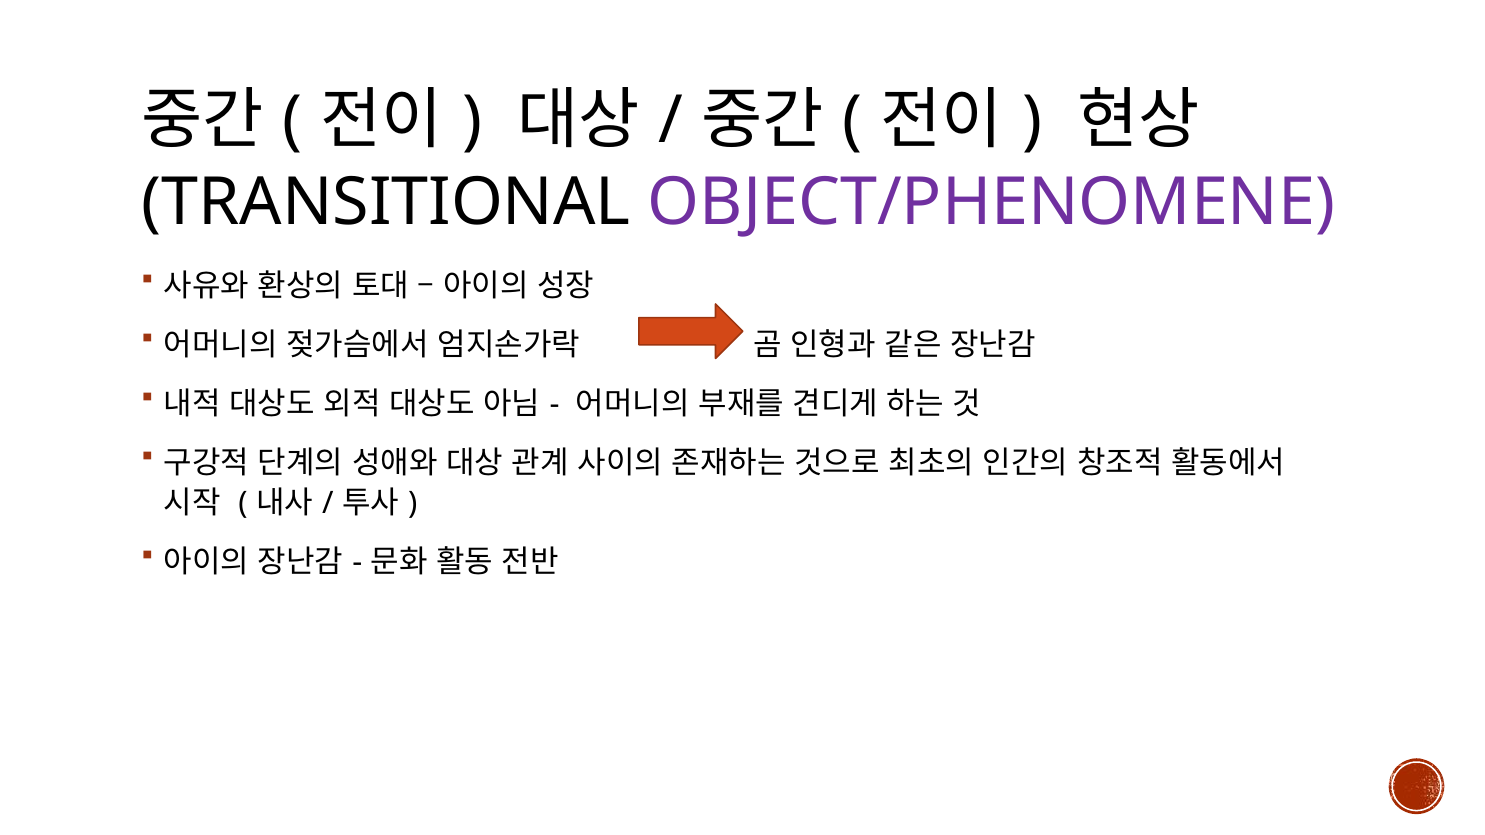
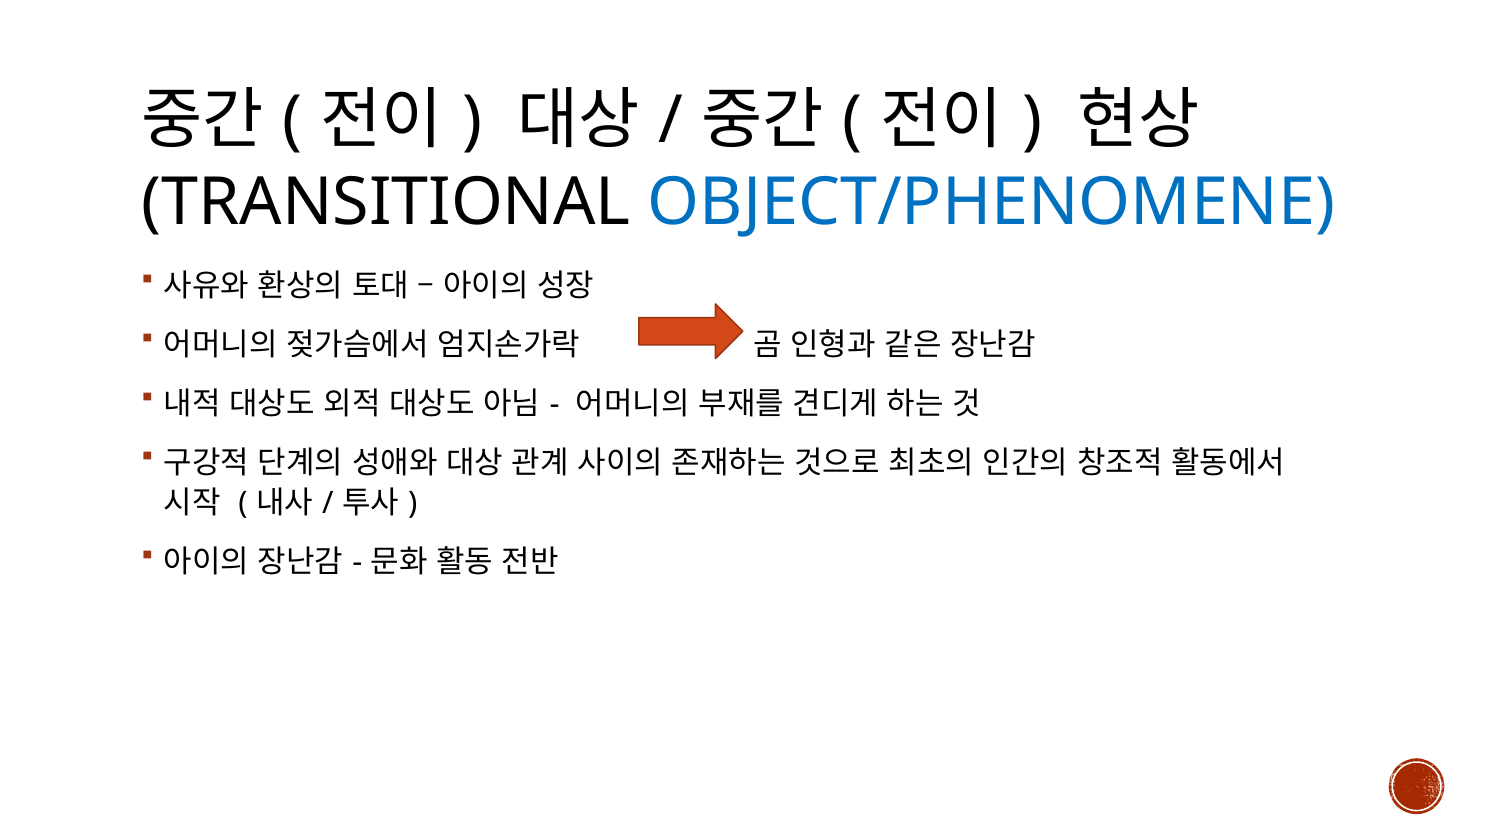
OBJECT/PHENOMENE colour: purple -> blue
